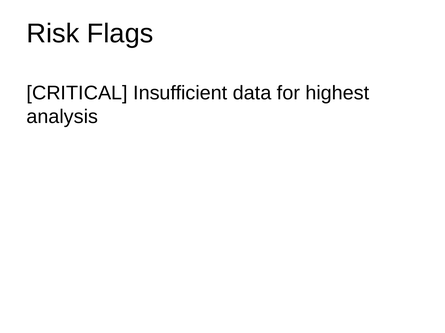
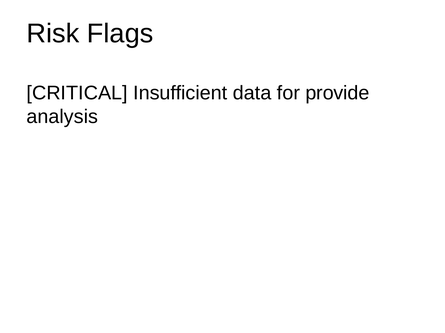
highest: highest -> provide
